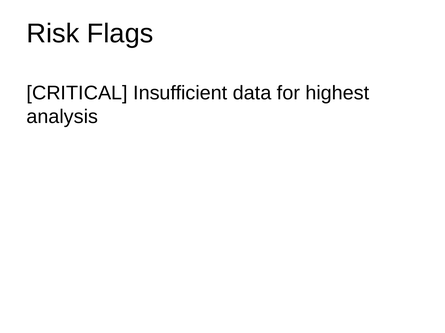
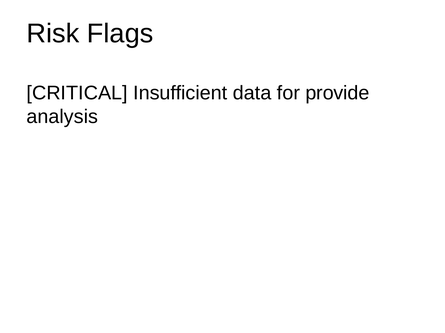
highest: highest -> provide
